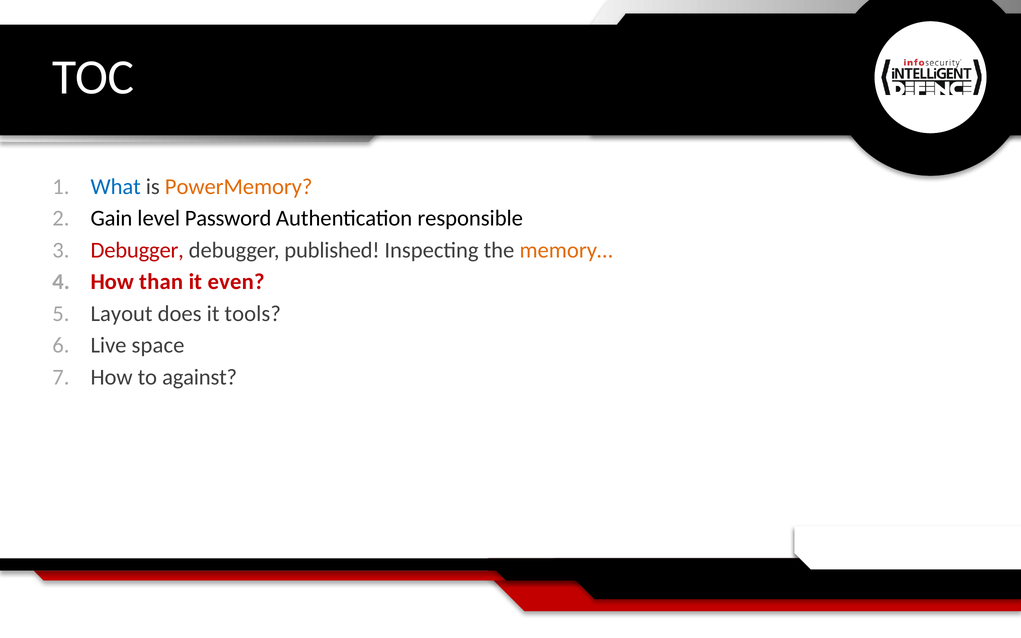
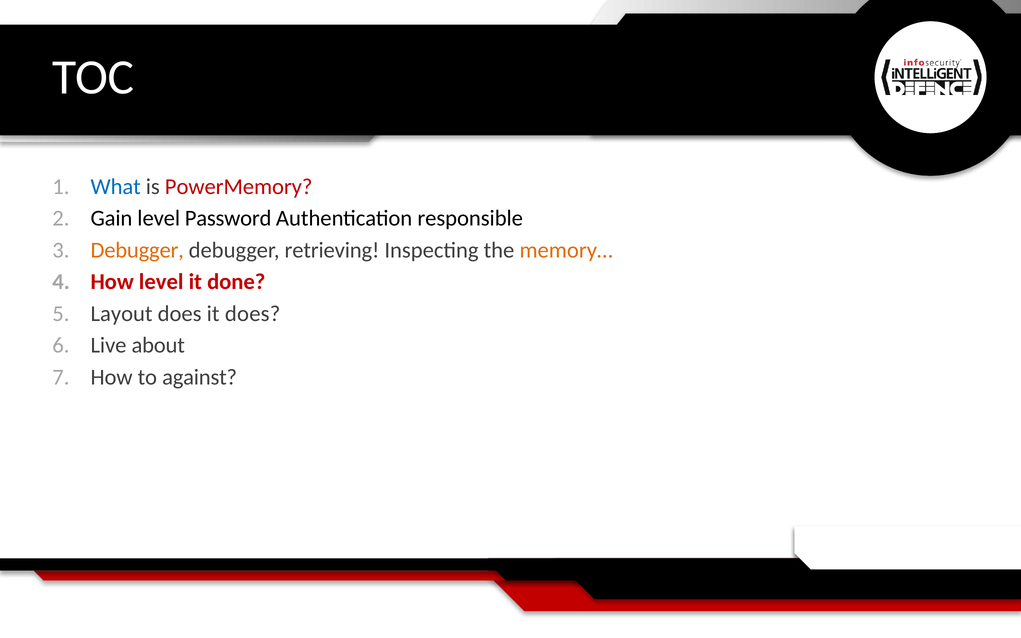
PowerMemory colour: orange -> red
Debugger at (137, 250) colour: red -> orange
published: published -> retrieving
How than: than -> level
even: even -> done
it tools: tools -> does
space: space -> about
